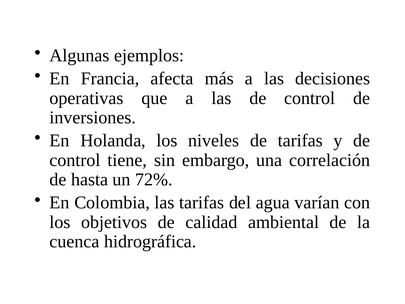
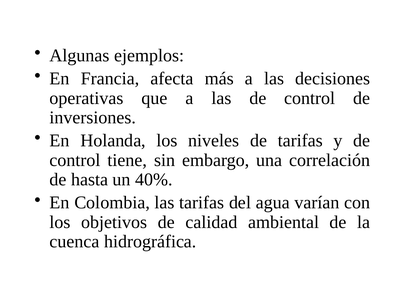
72%: 72% -> 40%
